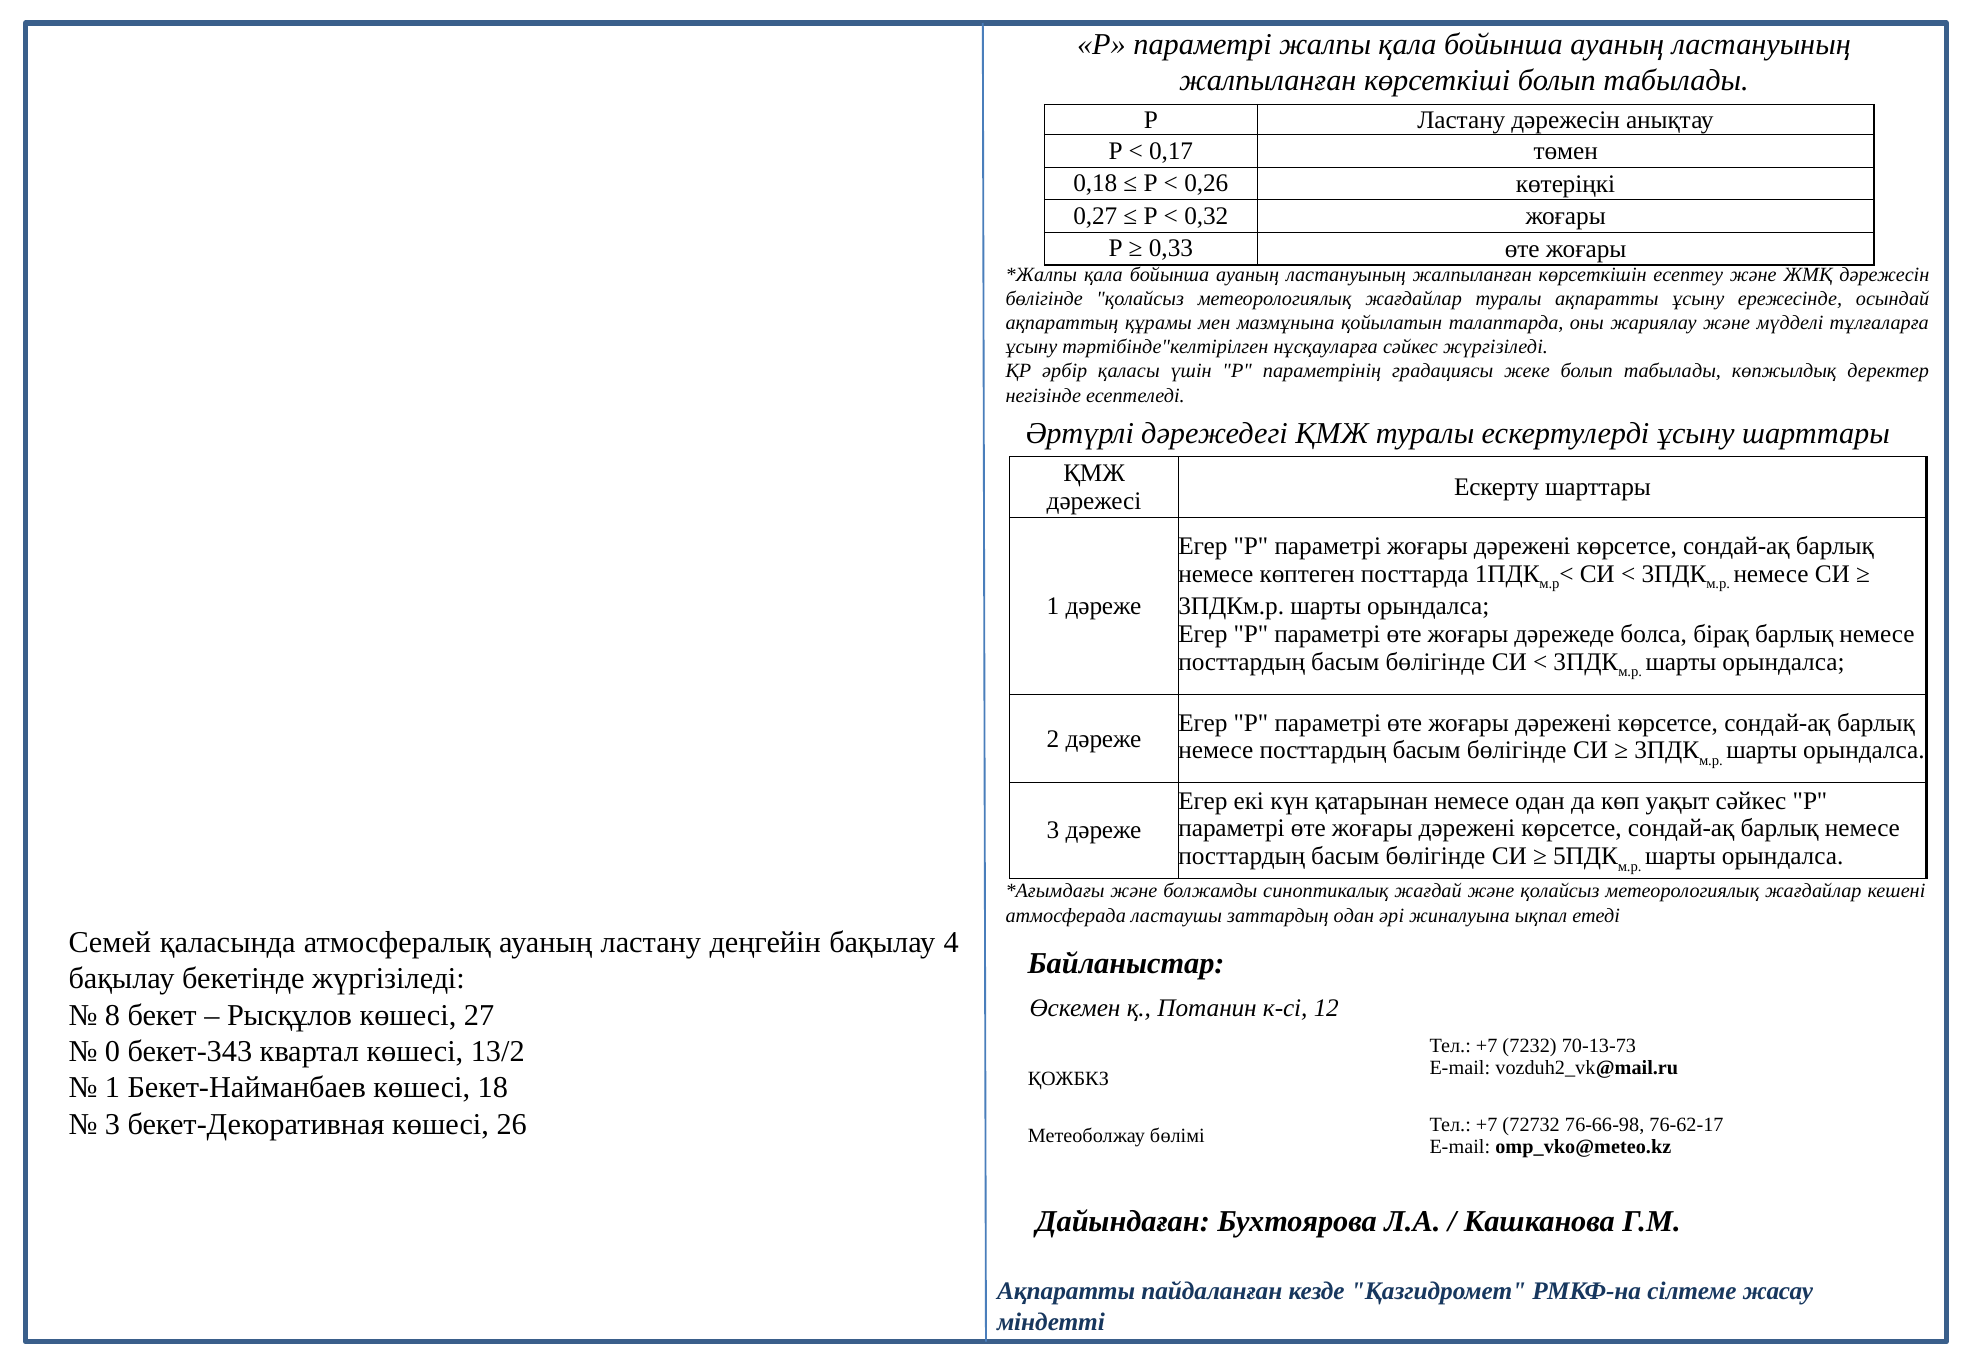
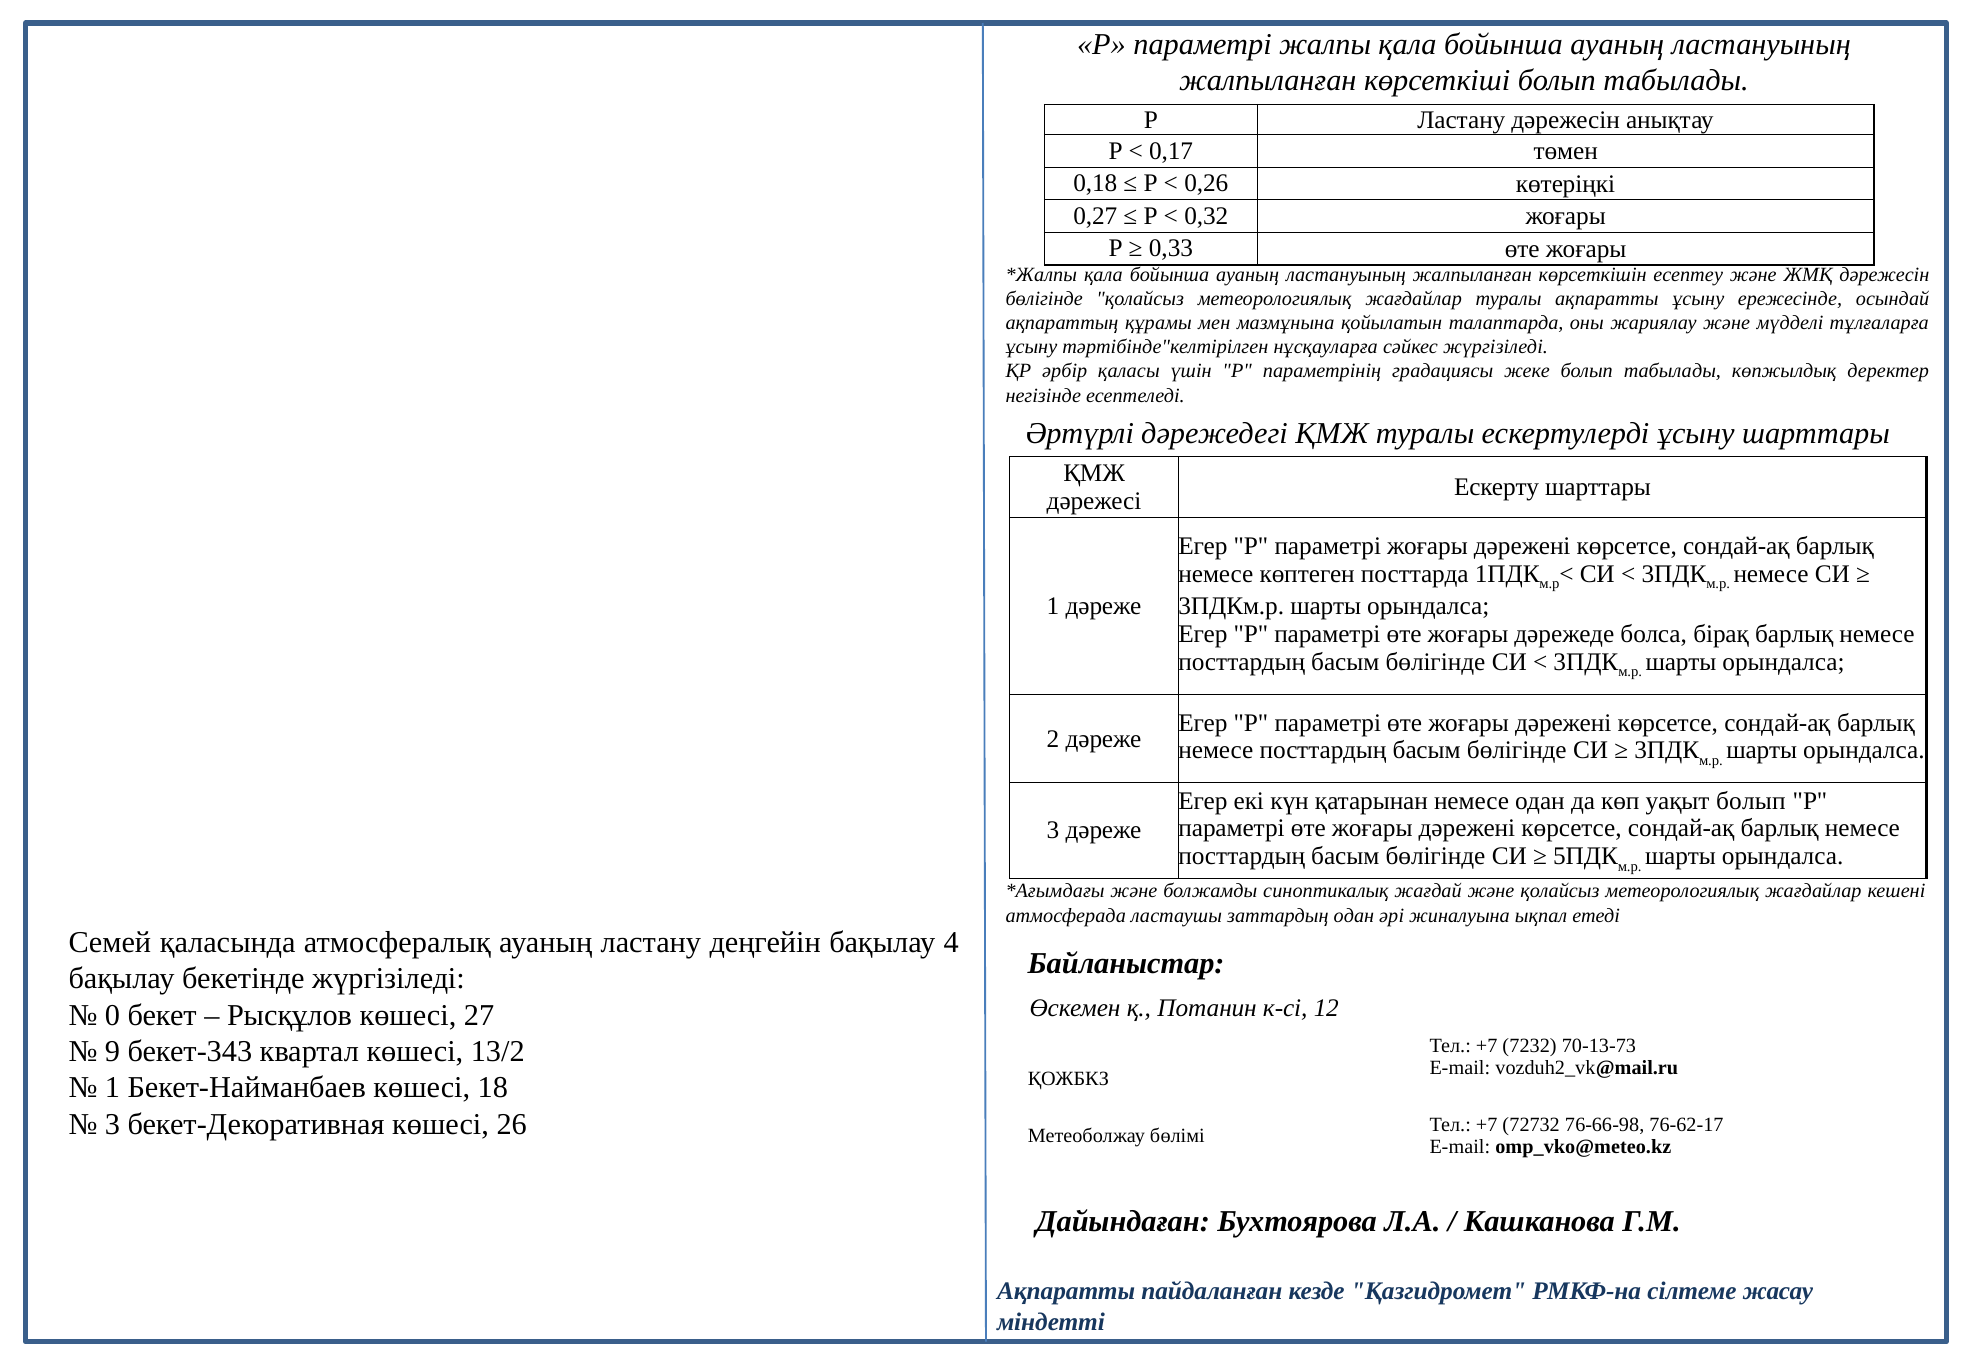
уақыт сәйкес: сәйкес -> болып
8: 8 -> 0
0: 0 -> 9
